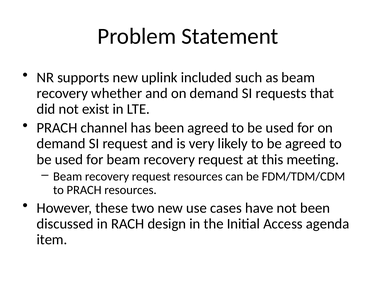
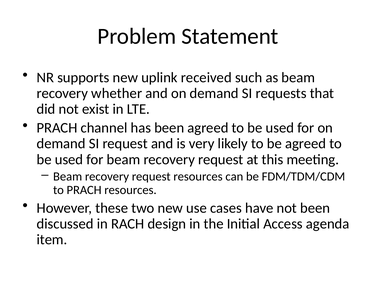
included: included -> received
